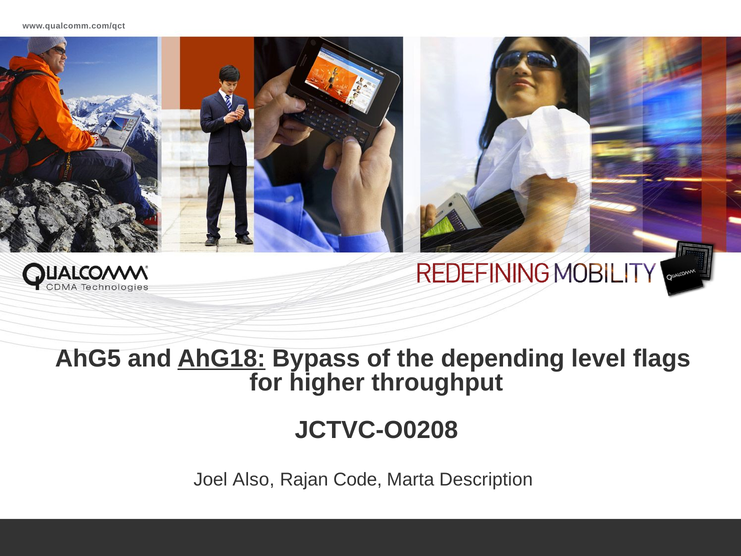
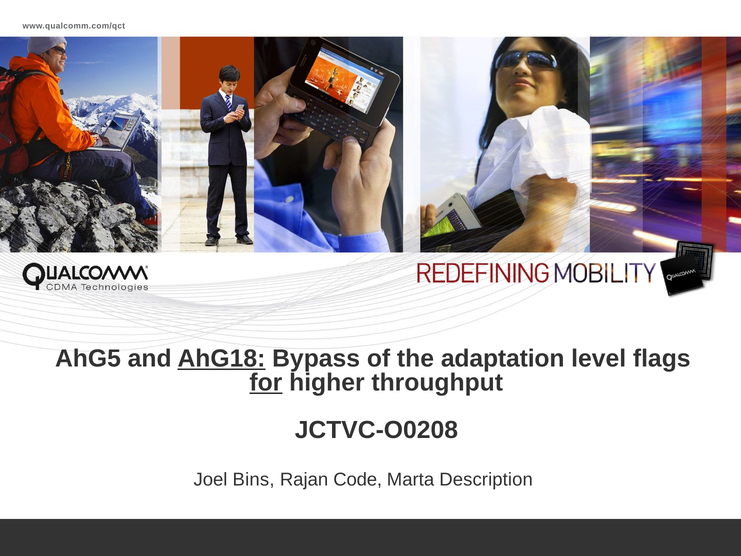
depending: depending -> adaptation
for underline: none -> present
Also: Also -> Bins
